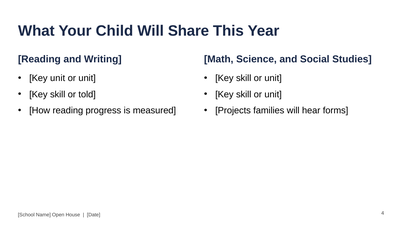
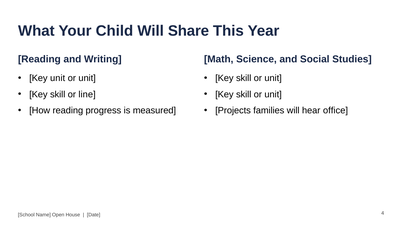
told: told -> line
forms: forms -> office
